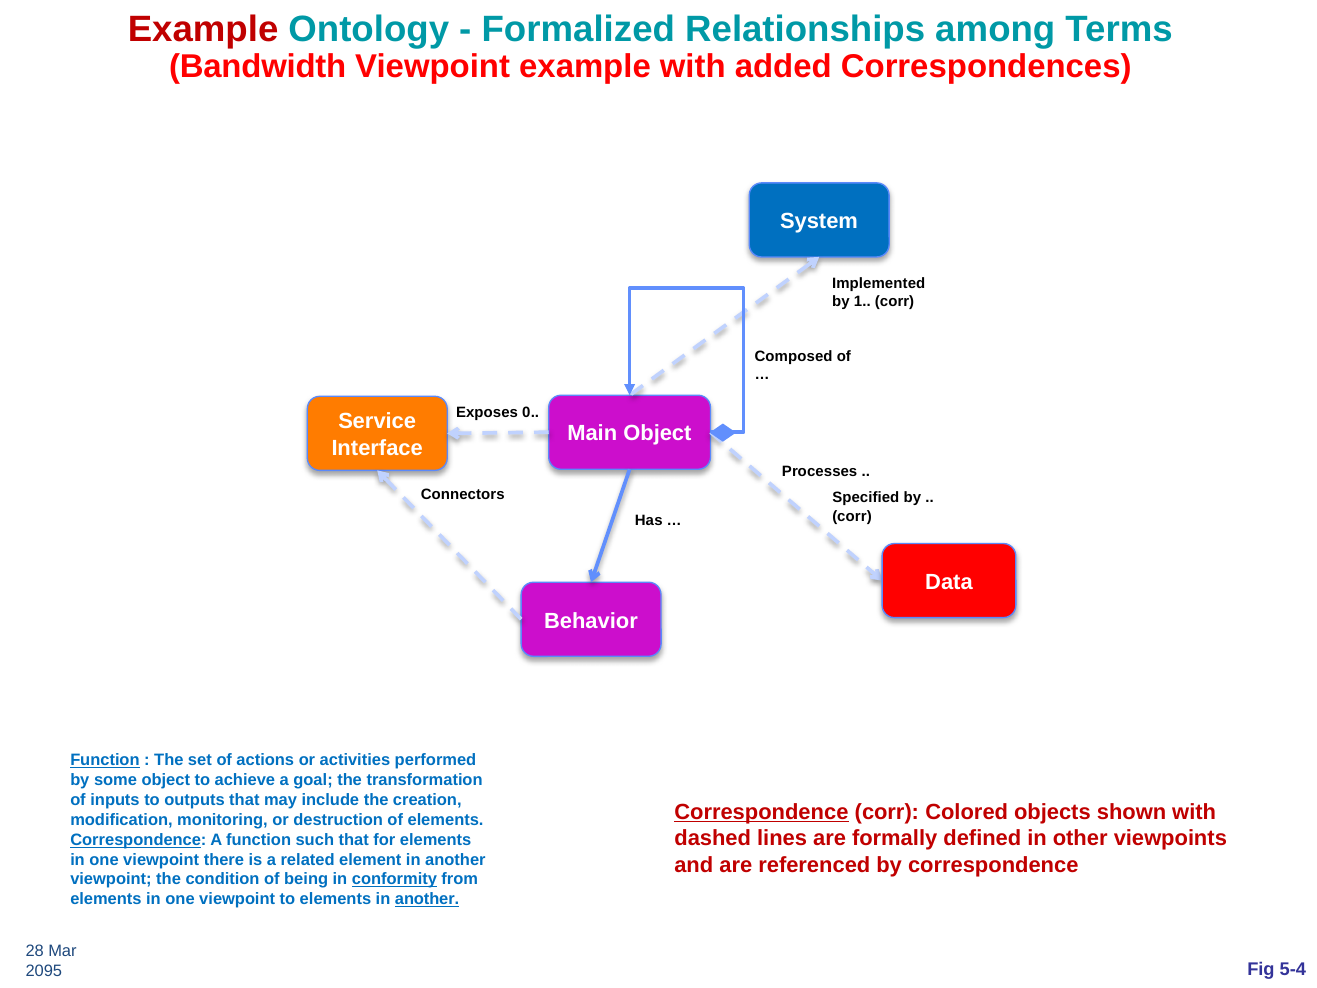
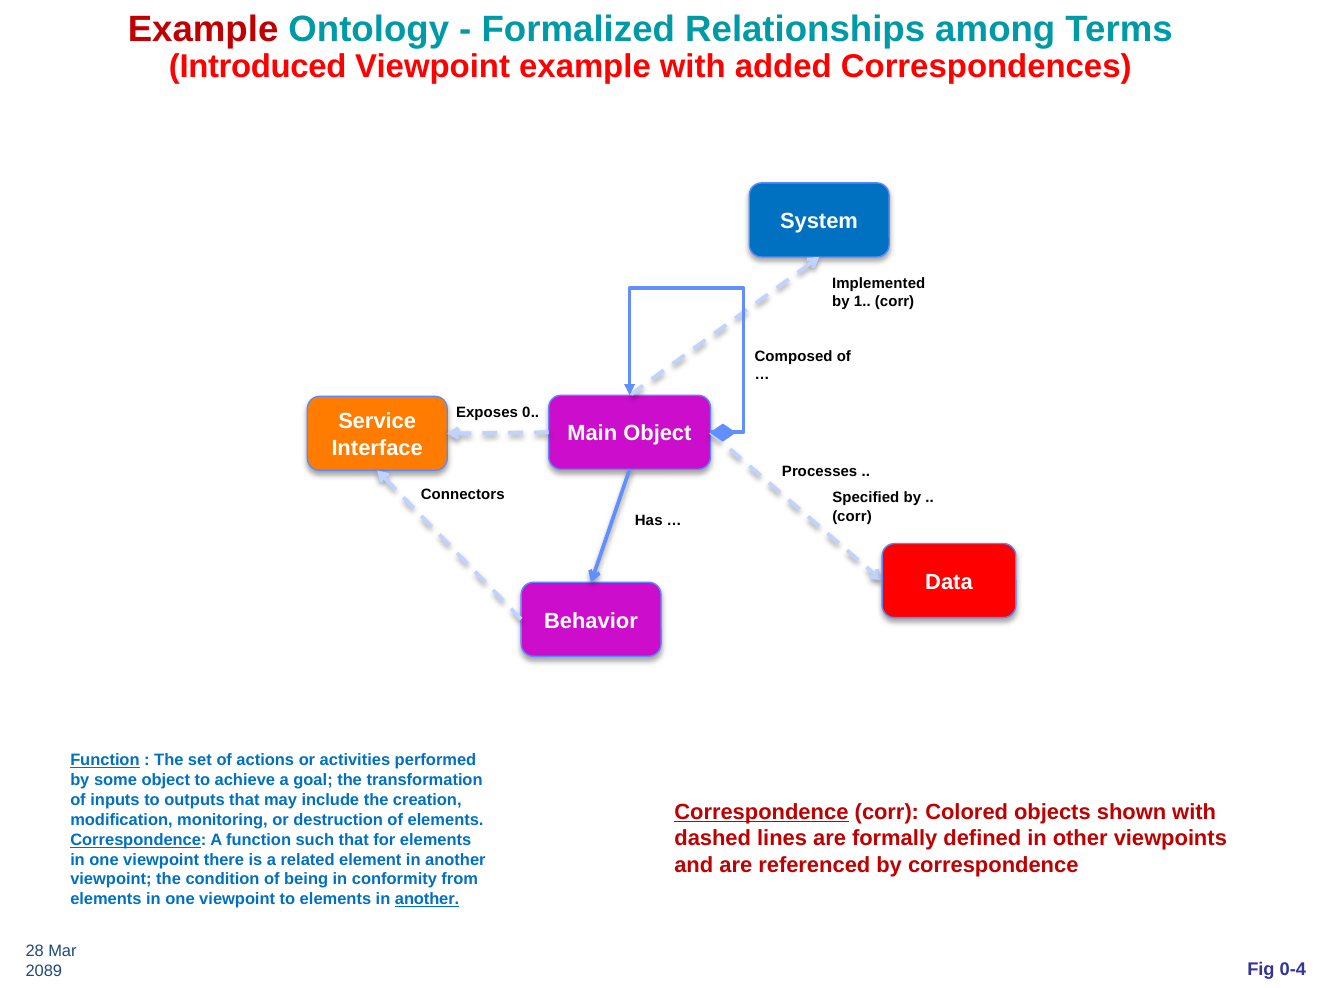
Bandwidth: Bandwidth -> Introduced
conformity underline: present -> none
5-4: 5-4 -> 0-4
2095: 2095 -> 2089
